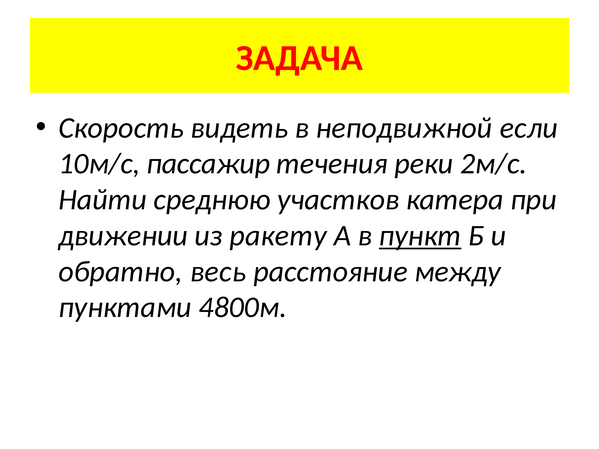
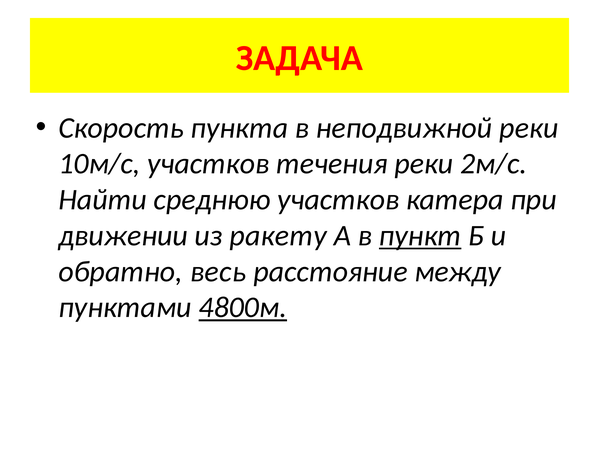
видеть: видеть -> пункта
неподвижной если: если -> реки
10м/с пассажир: пассажир -> участков
4800м underline: none -> present
